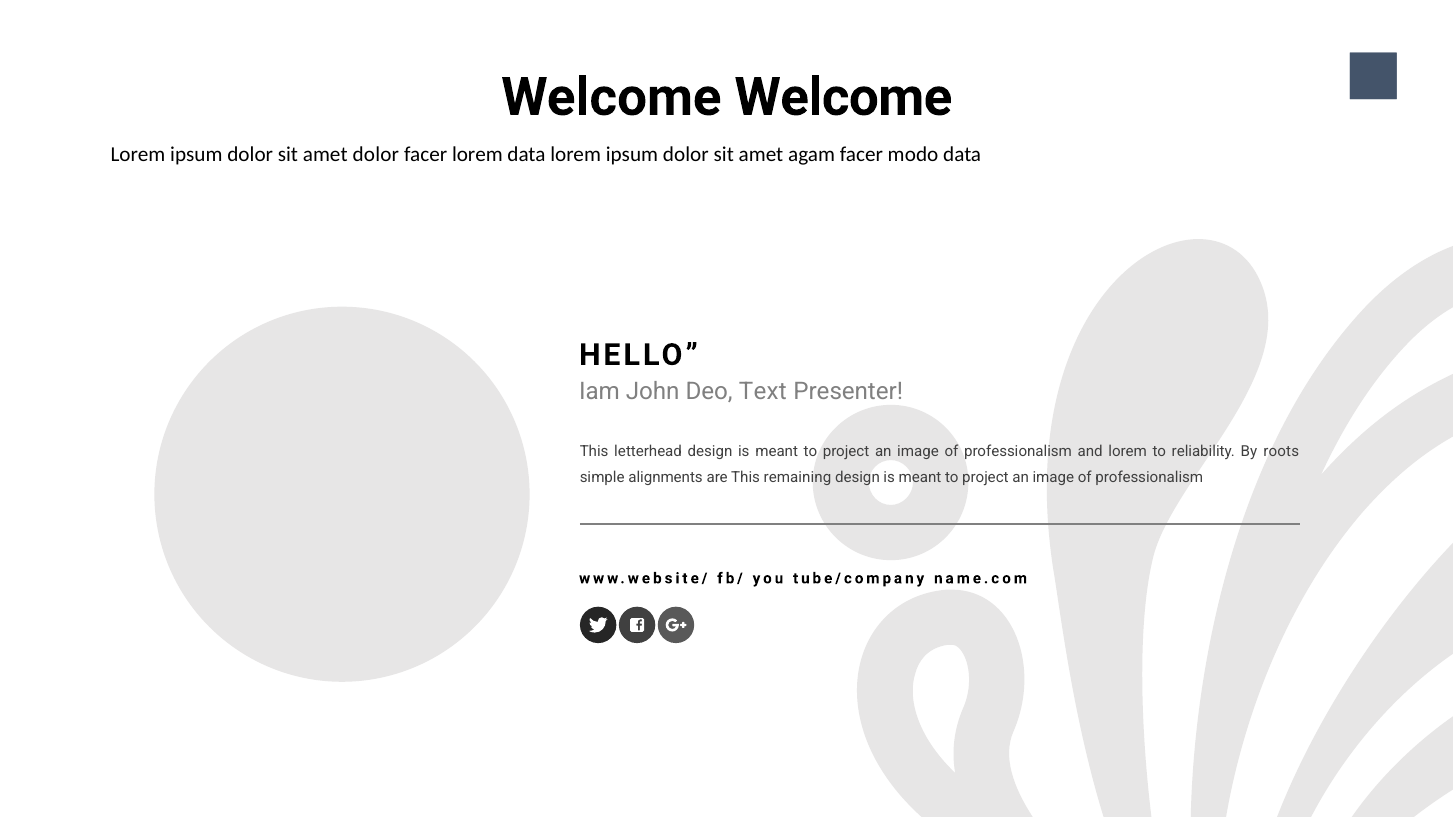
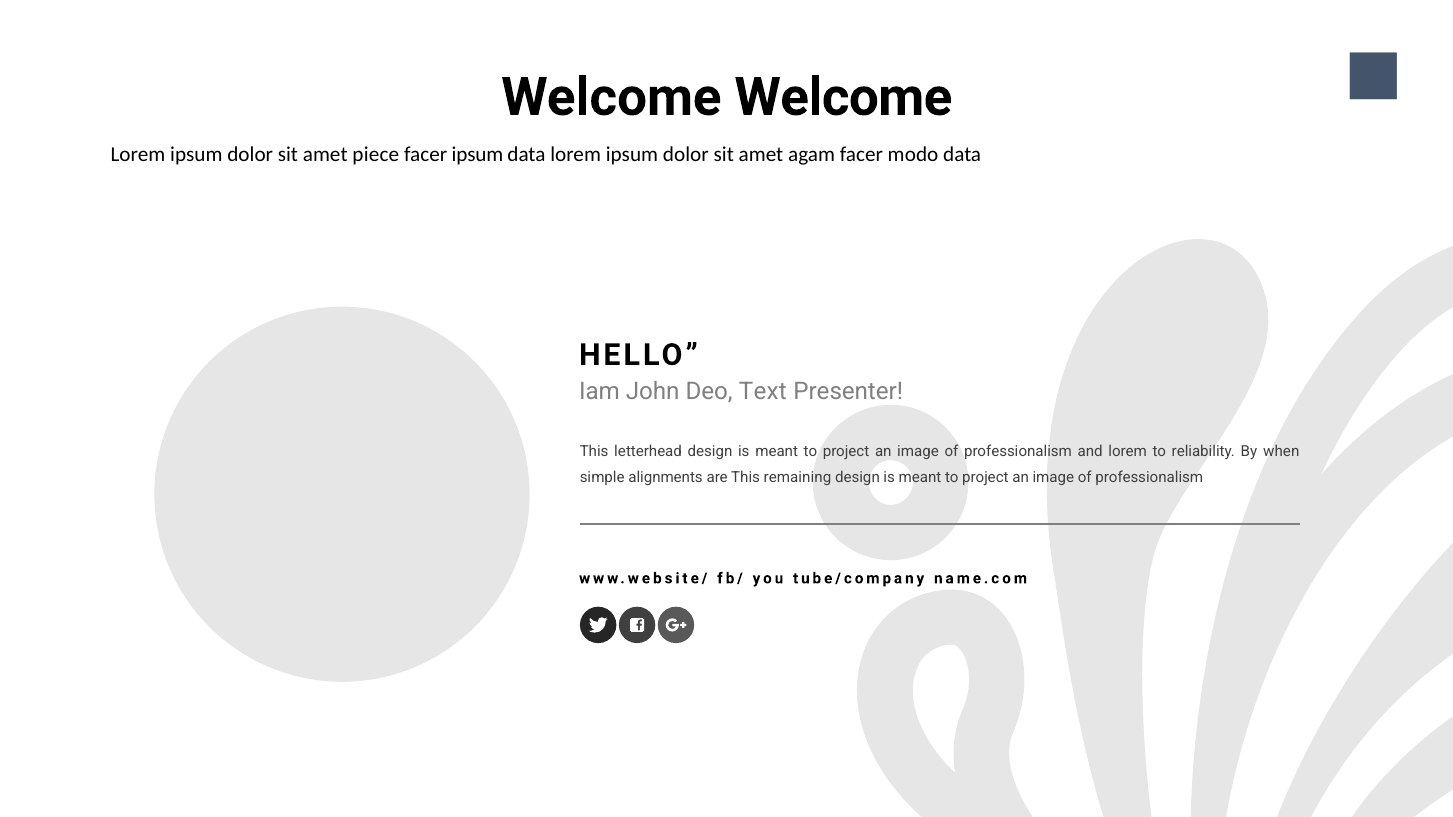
amet dolor: dolor -> piece
facer lorem: lorem -> ipsum
roots: roots -> when
